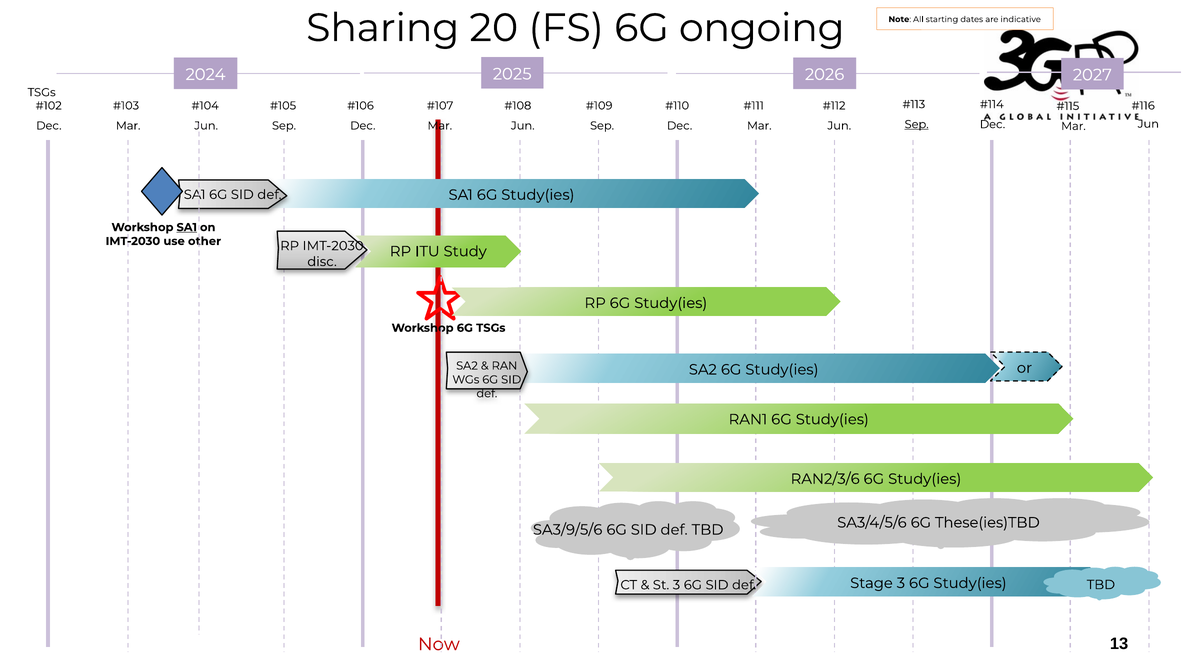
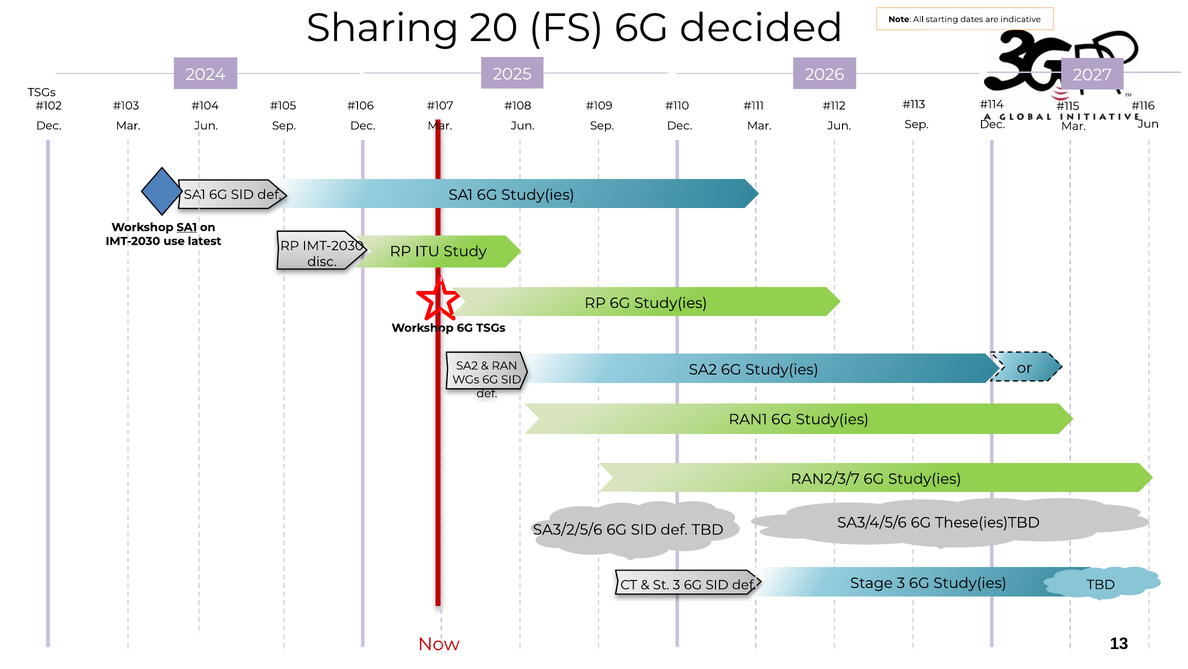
ongoing: ongoing -> decided
Sep at (917, 124) underline: present -> none
other: other -> latest
RAN2/3/6: RAN2/3/6 -> RAN2/3/7
SA3/9/5/6: SA3/9/5/6 -> SA3/2/5/6
